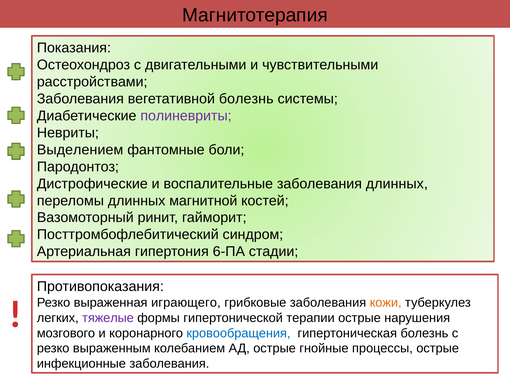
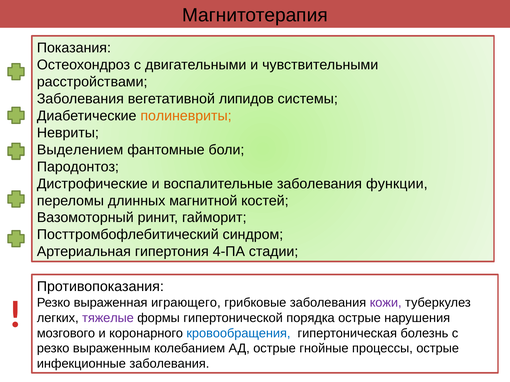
вегетативной болезнь: болезнь -> липидов
полиневриты colour: purple -> orange
заболевания длинных: длинных -> функции
6-ПА: 6-ПА -> 4-ПА
кожи colour: orange -> purple
терапии: терапии -> порядка
